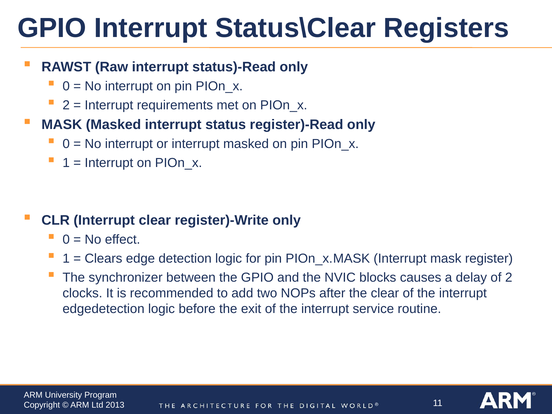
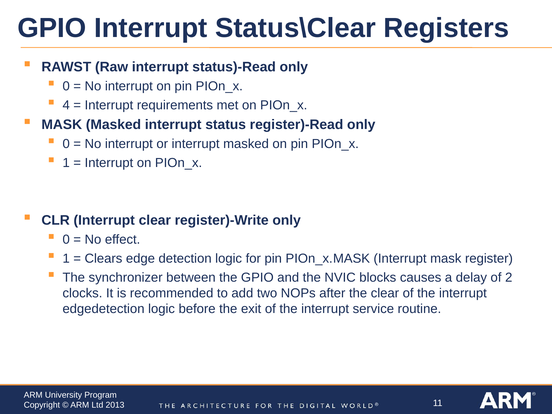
2 at (66, 105): 2 -> 4
